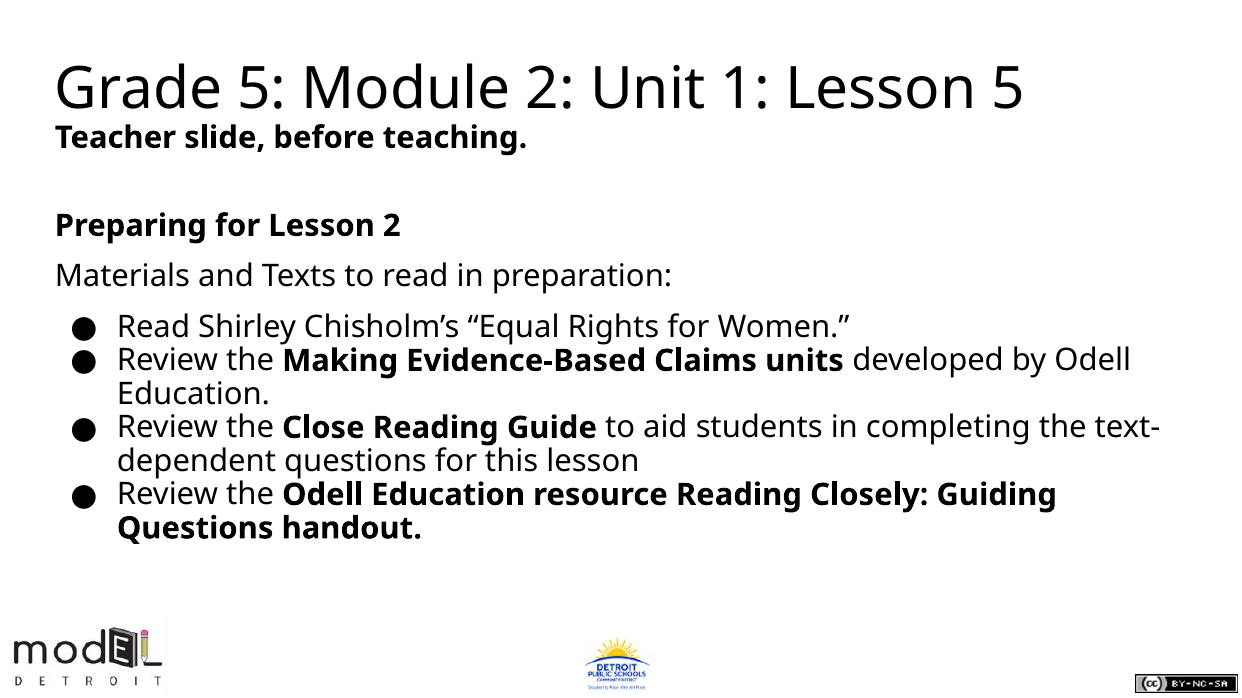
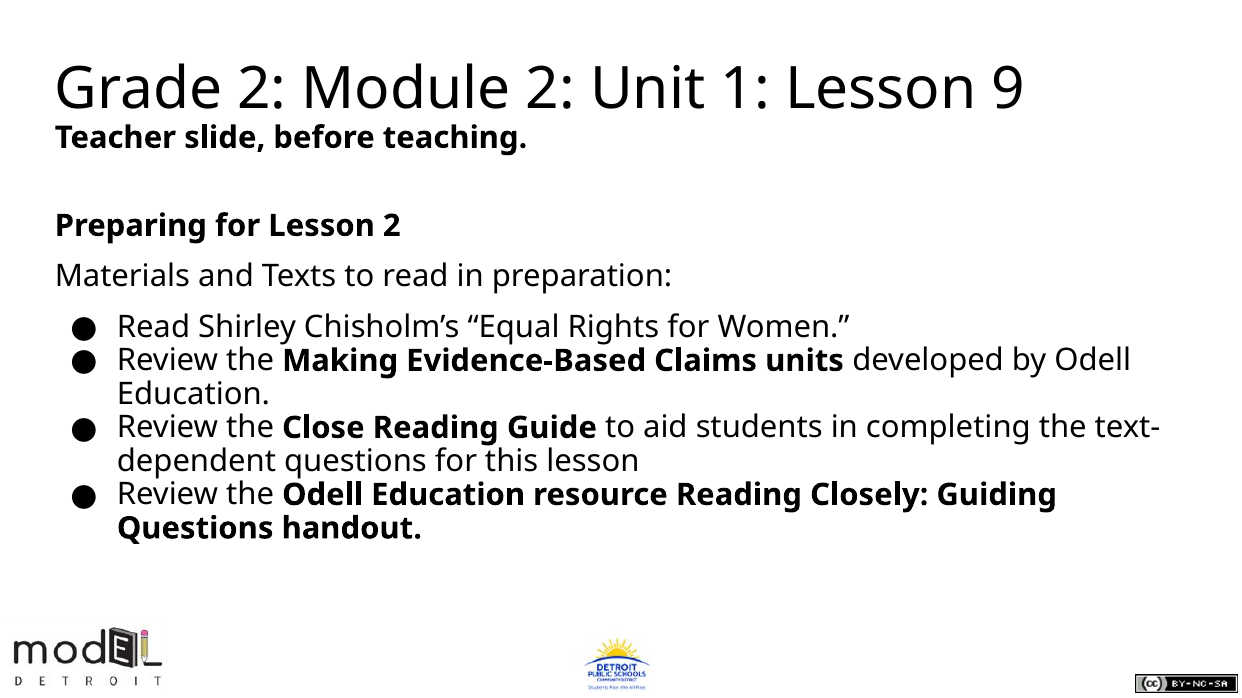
Grade 5: 5 -> 2
Lesson 5: 5 -> 9
